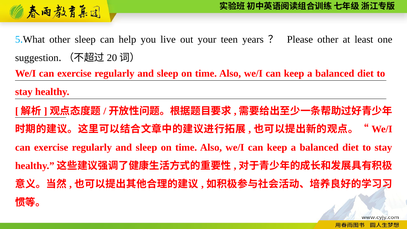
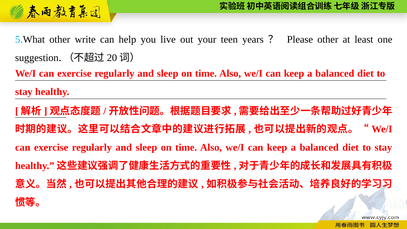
other sleep: sleep -> write
